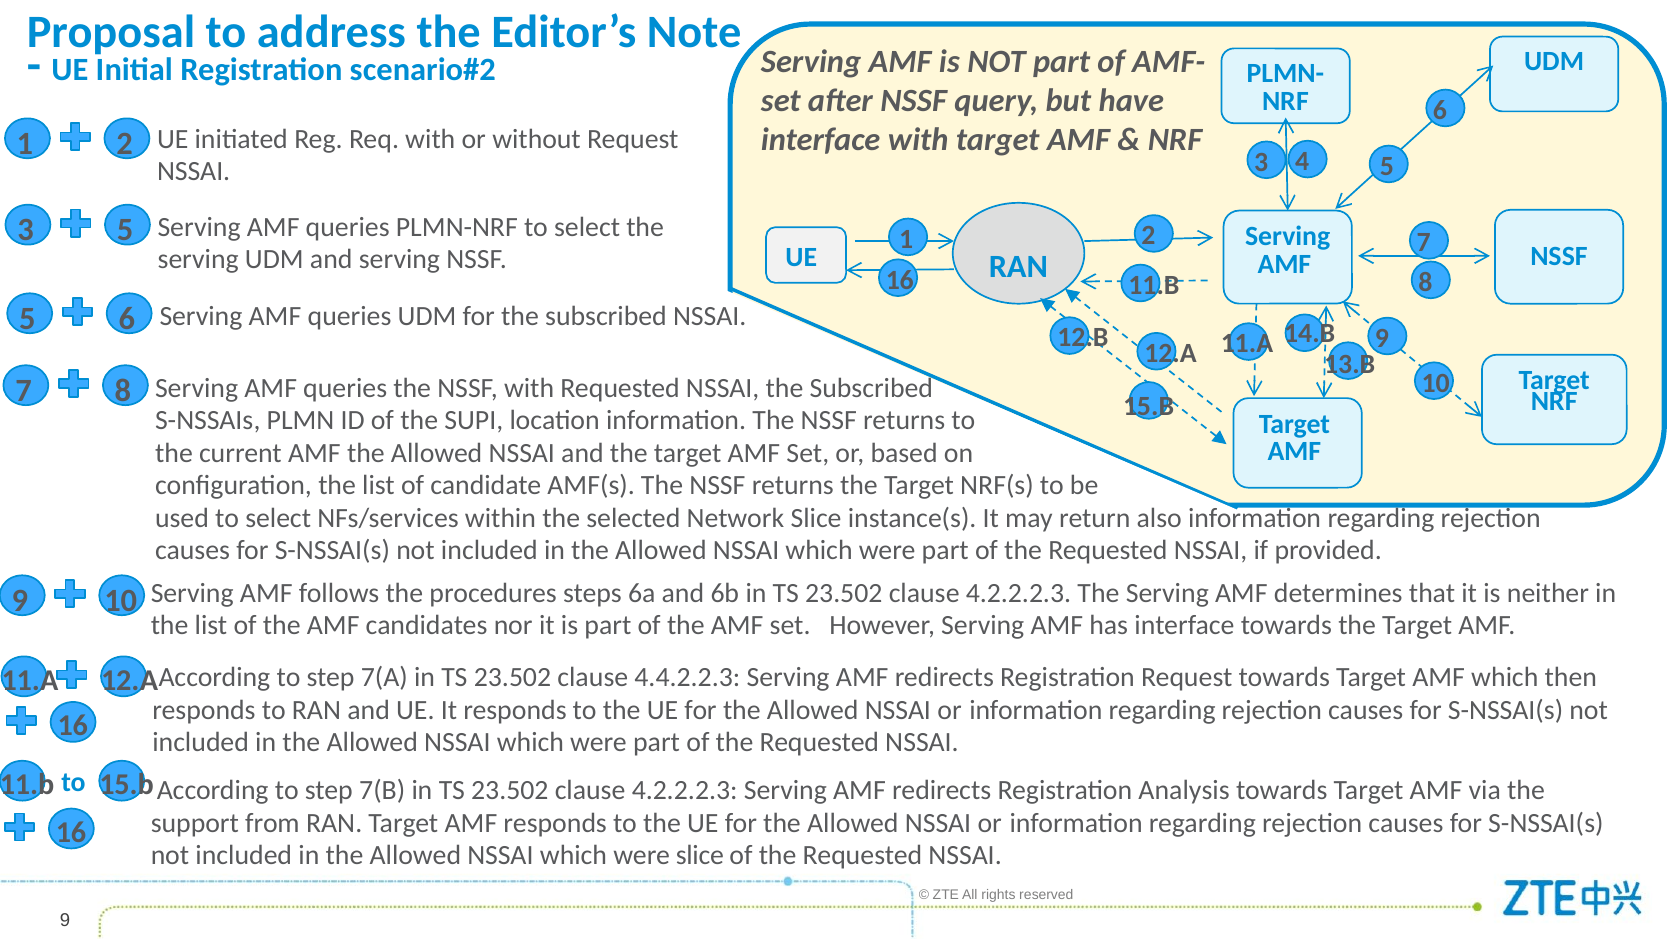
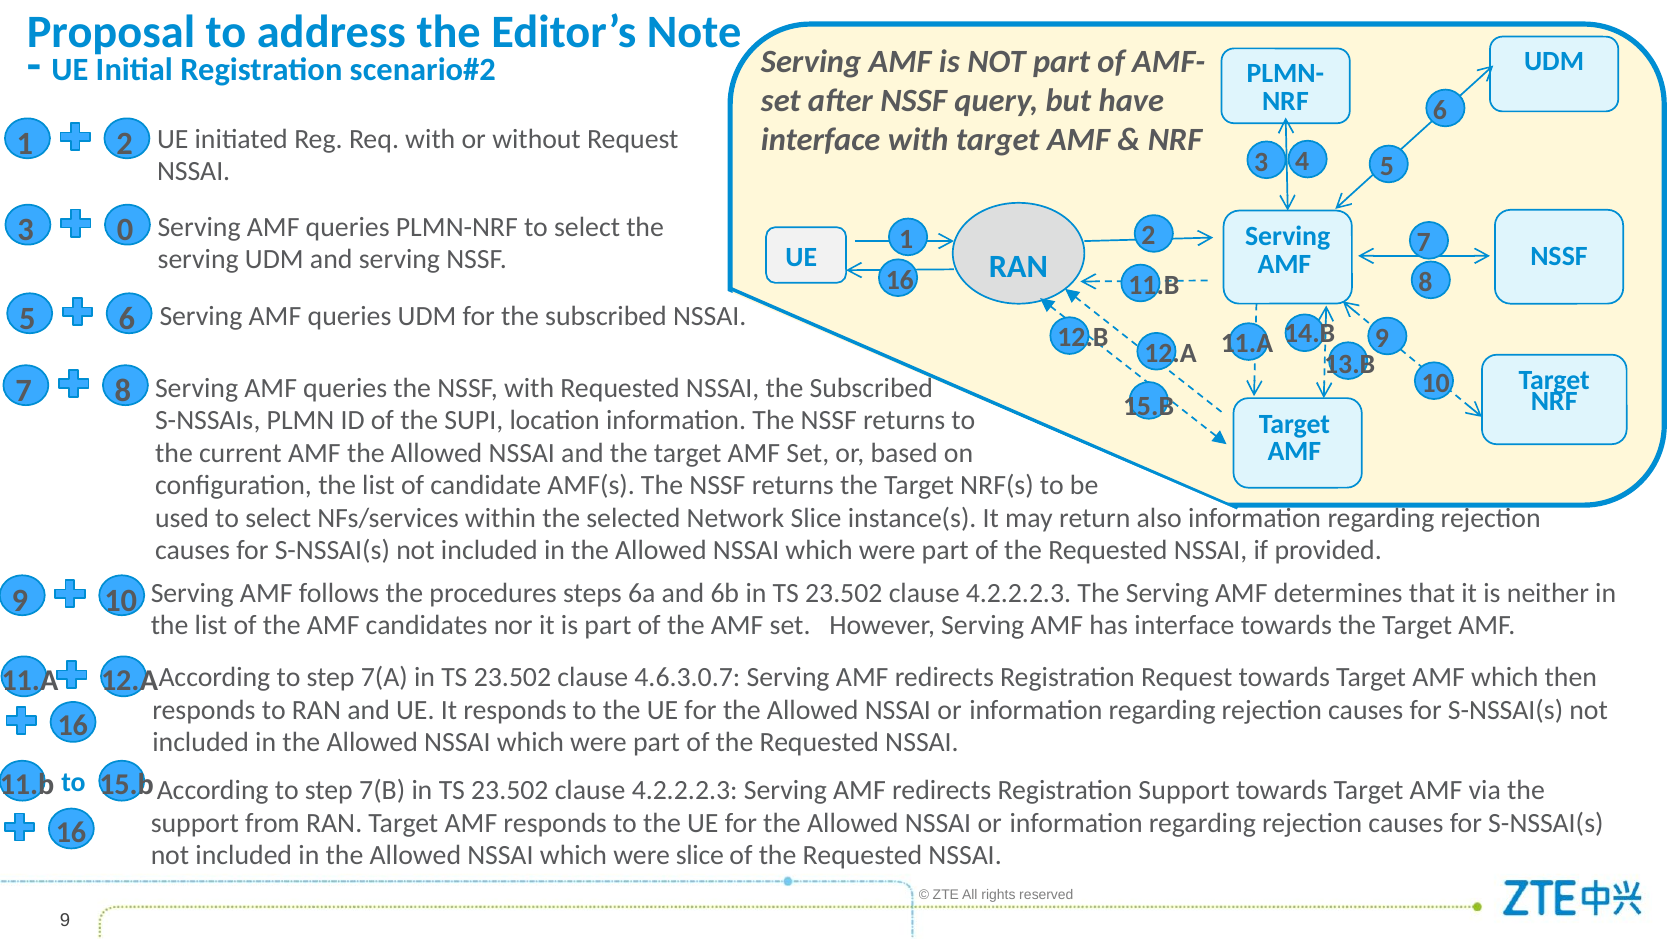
3 5: 5 -> 0
4.4.2.2.3: 4.4.2.2.3 -> 4.6.3.0.7
Registration Analysis: Analysis -> Support
